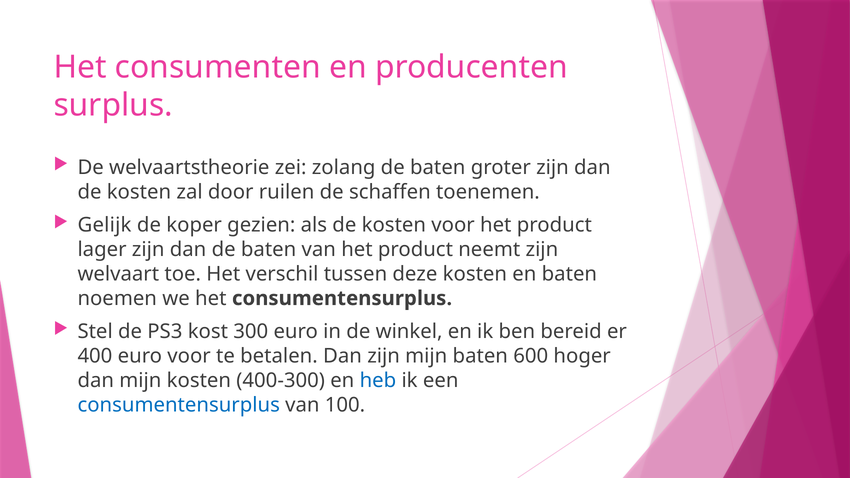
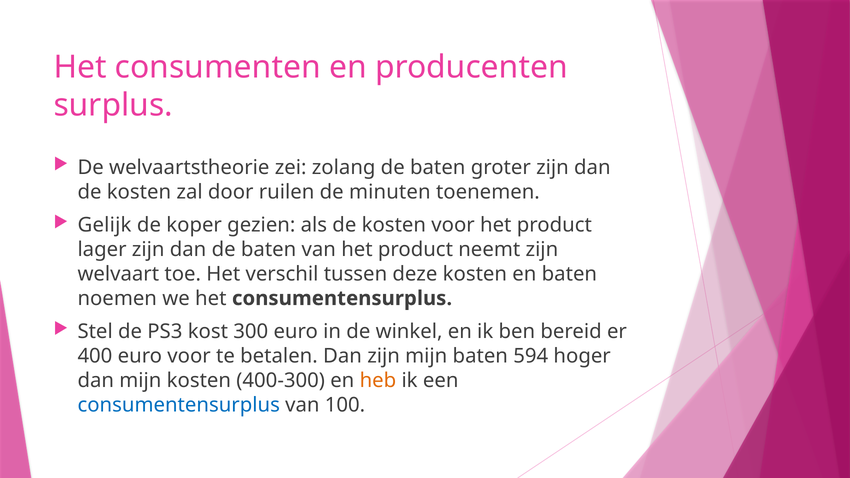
schaffen: schaffen -> minuten
600: 600 -> 594
heb colour: blue -> orange
